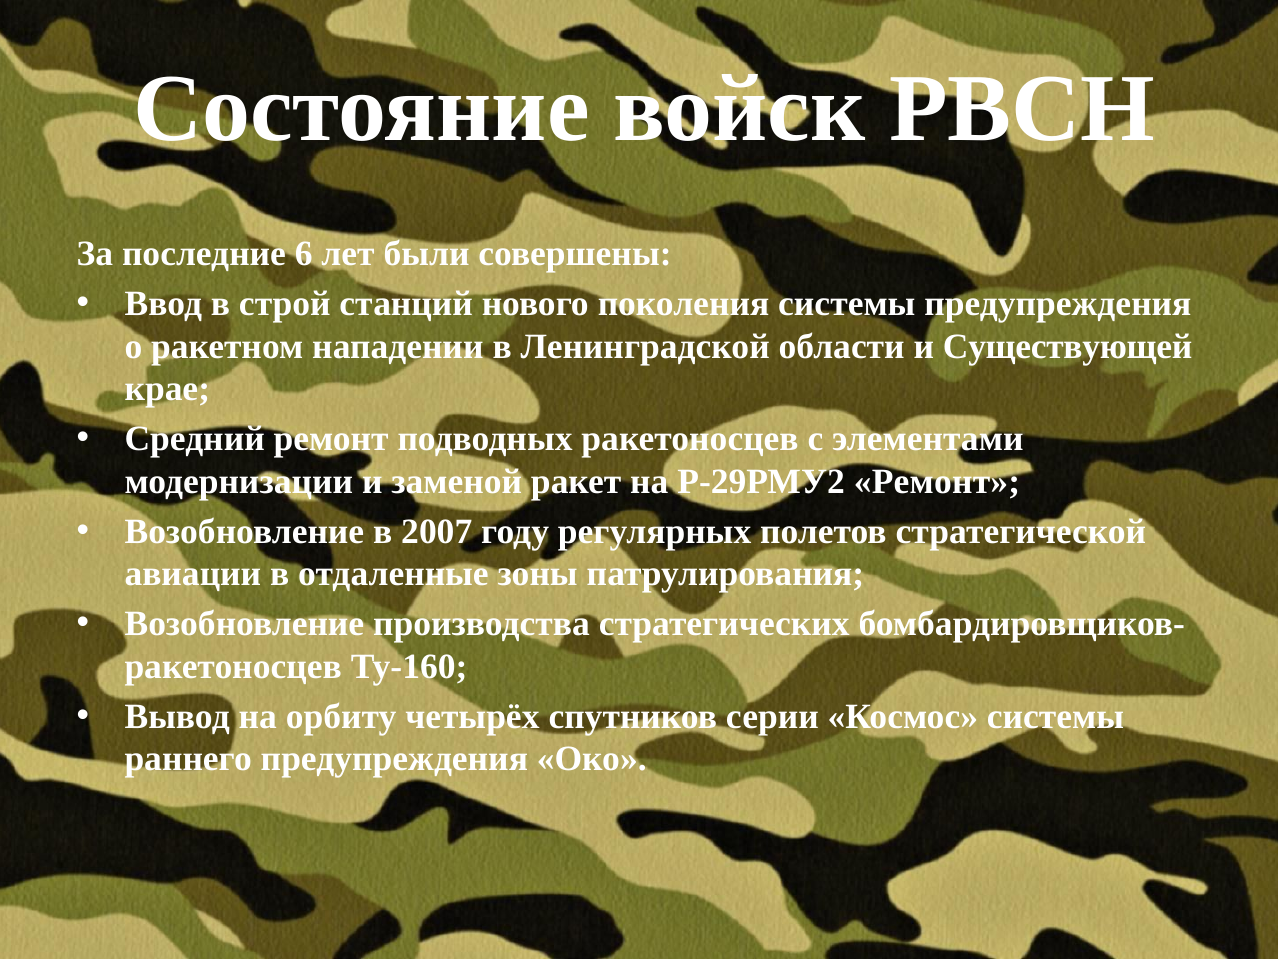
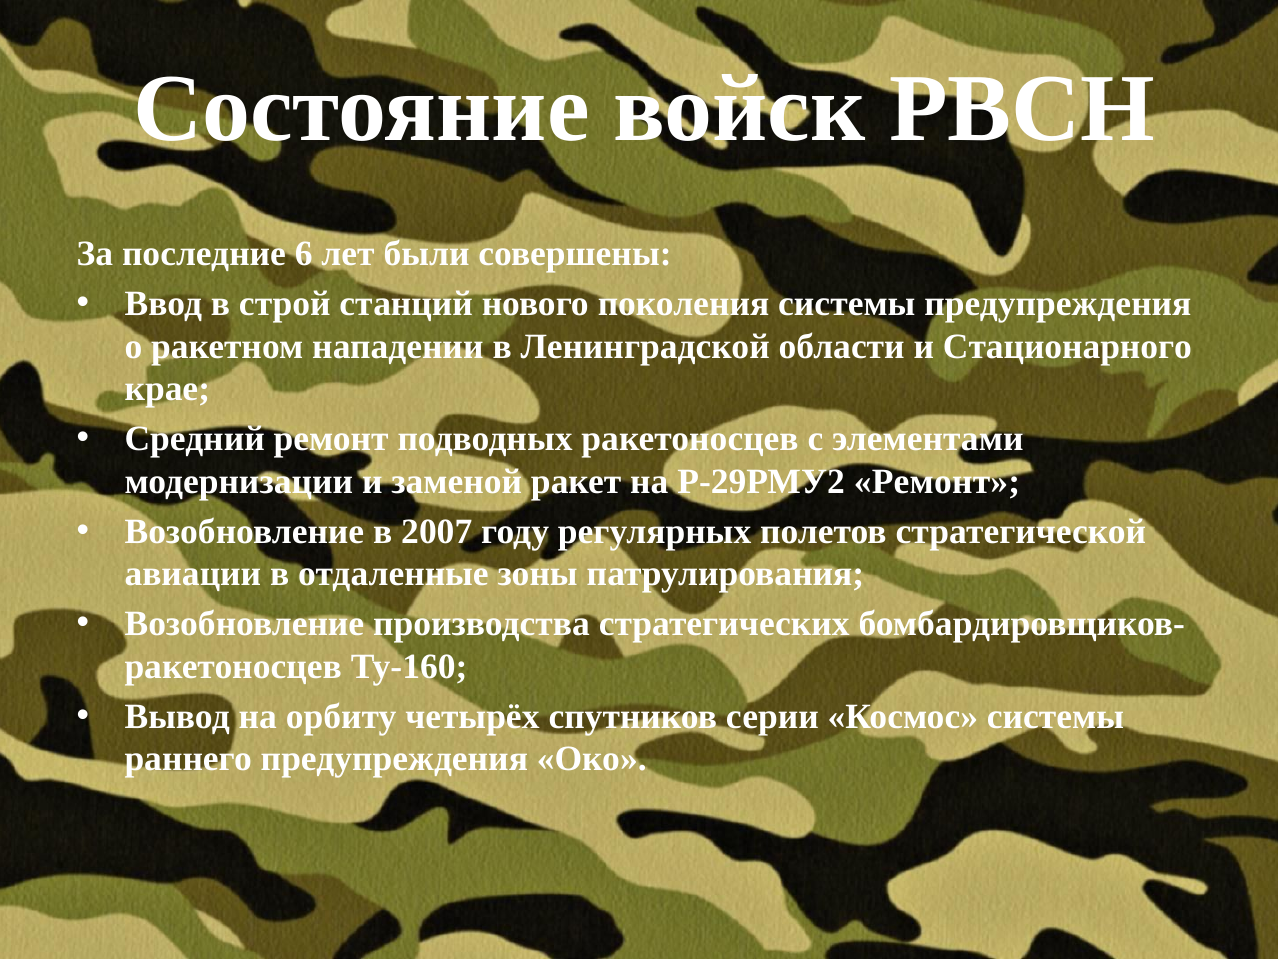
Существующей: Существующей -> Стационарного
